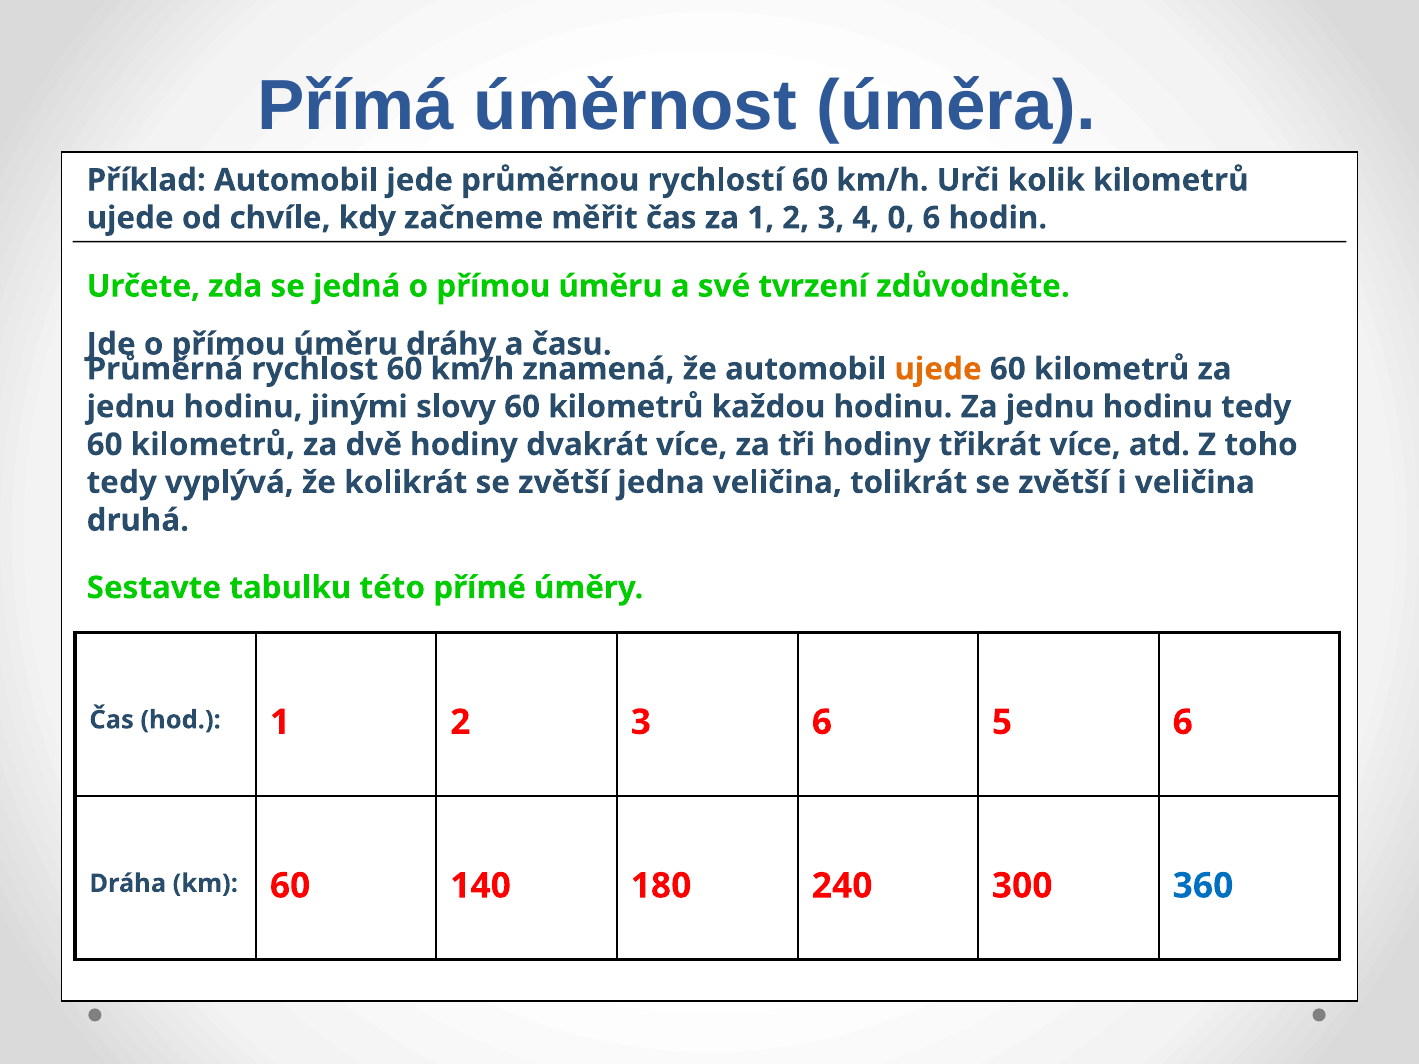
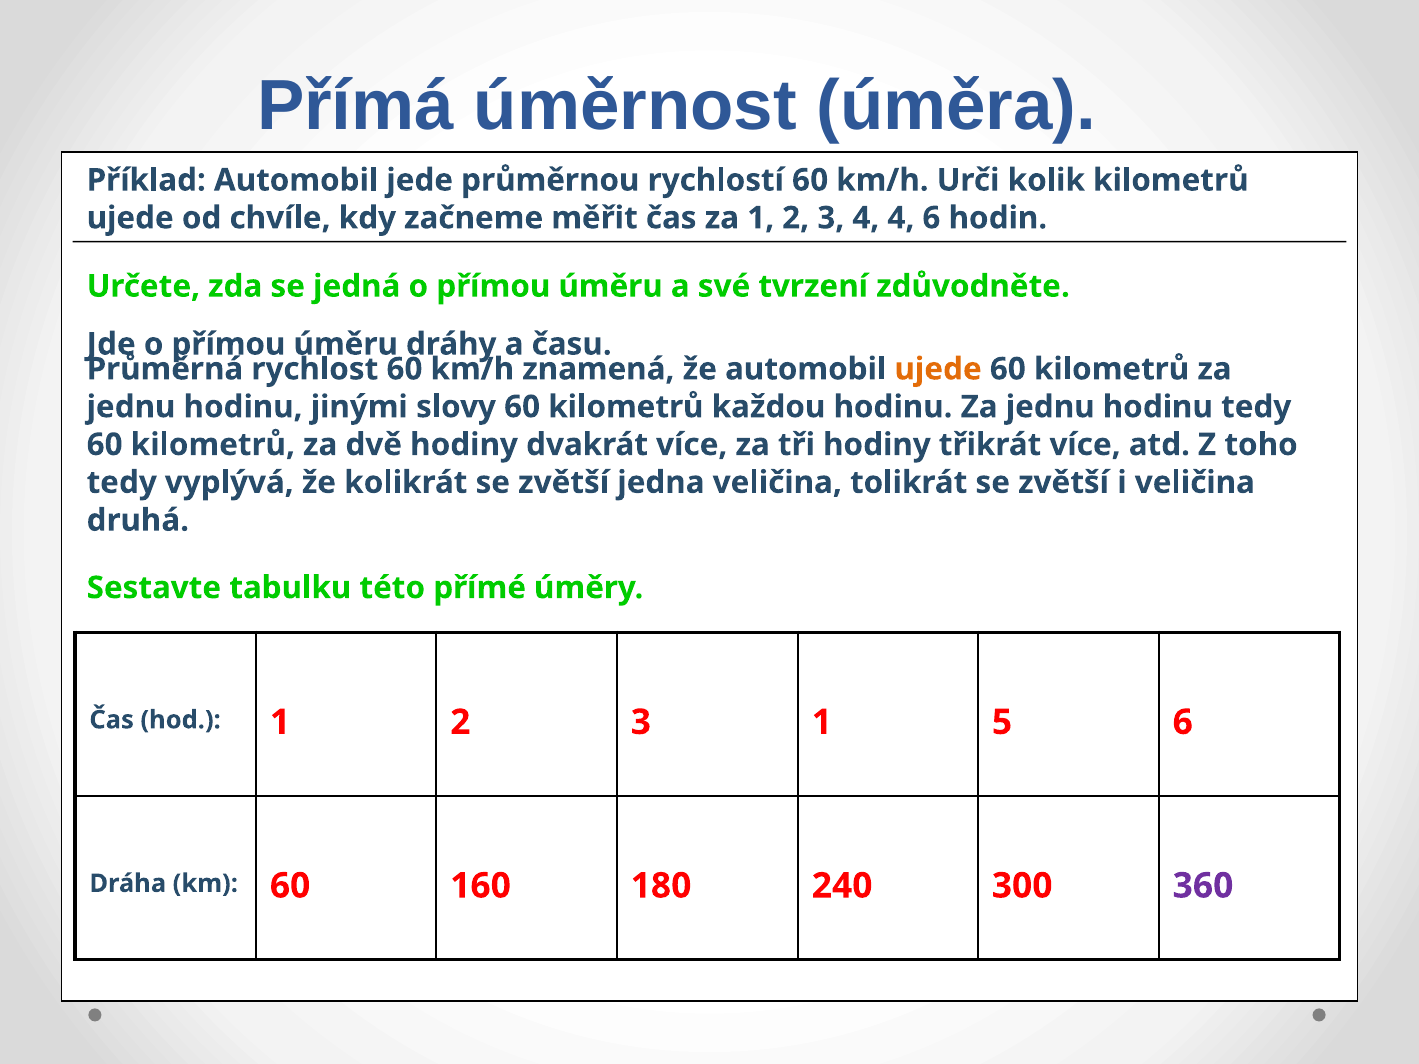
4 0: 0 -> 4
3 6: 6 -> 1
140: 140 -> 160
360 colour: blue -> purple
